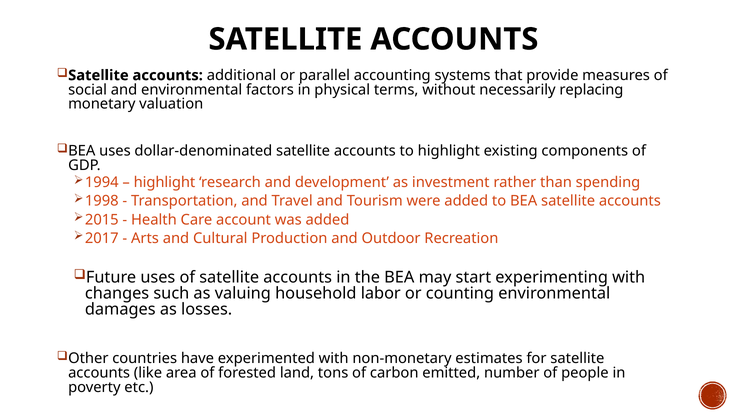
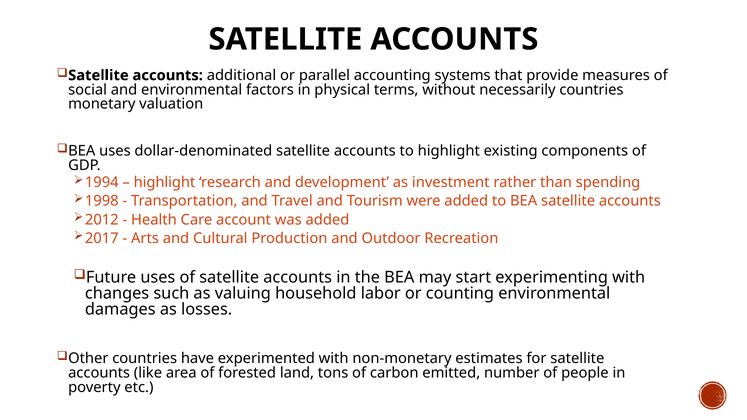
necessarily replacing: replacing -> countries
2015: 2015 -> 2012
